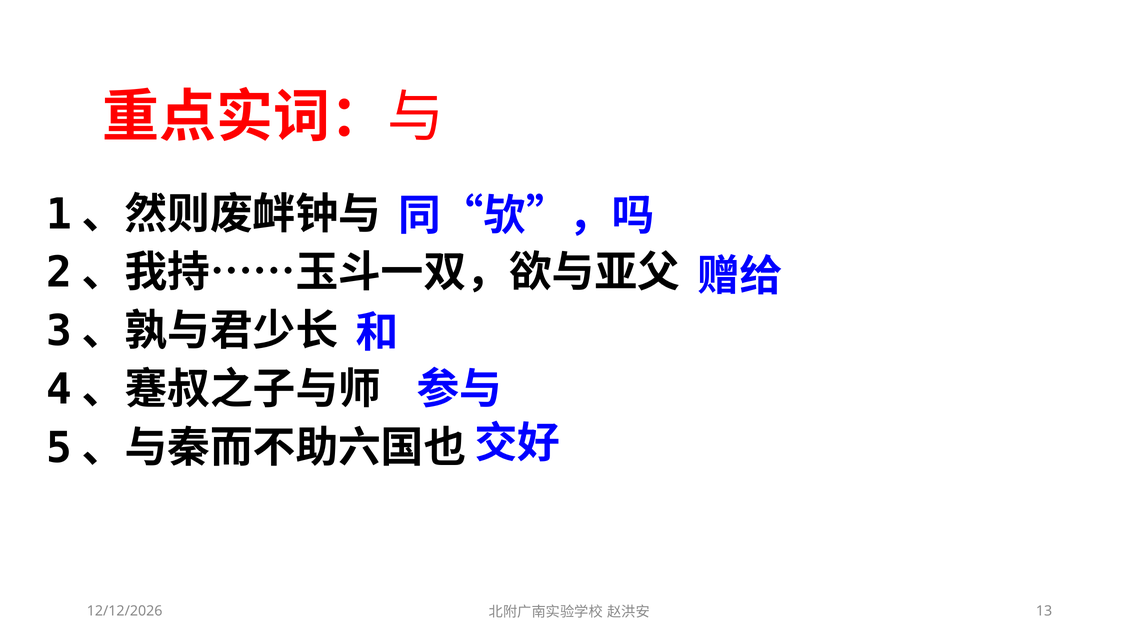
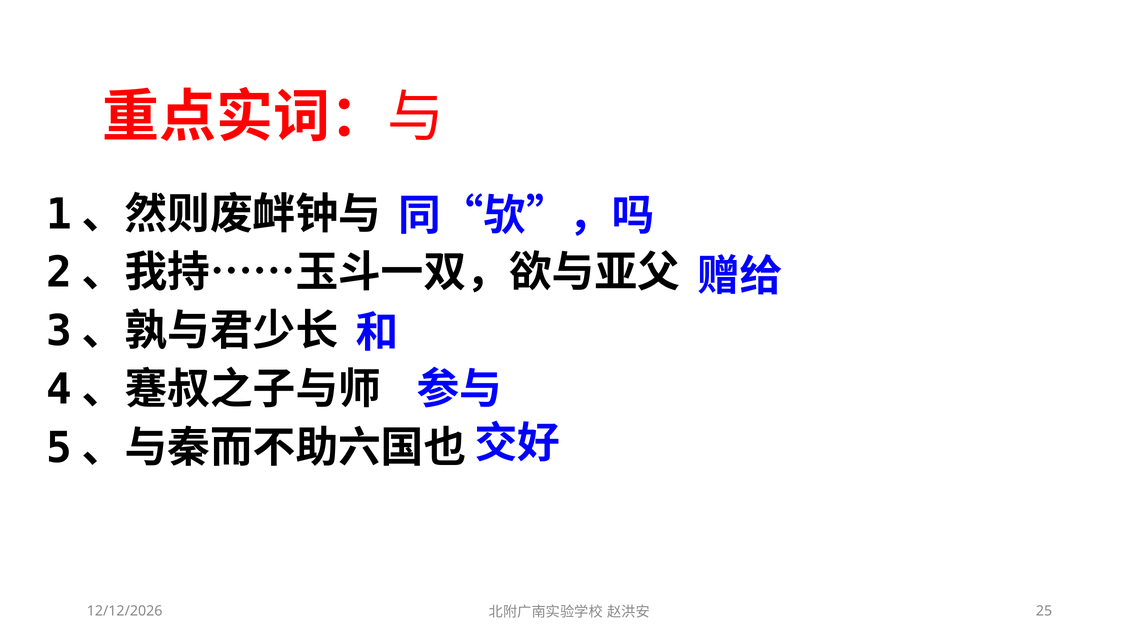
13: 13 -> 25
